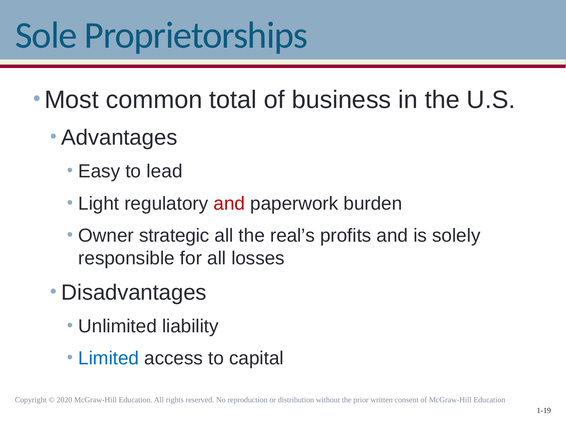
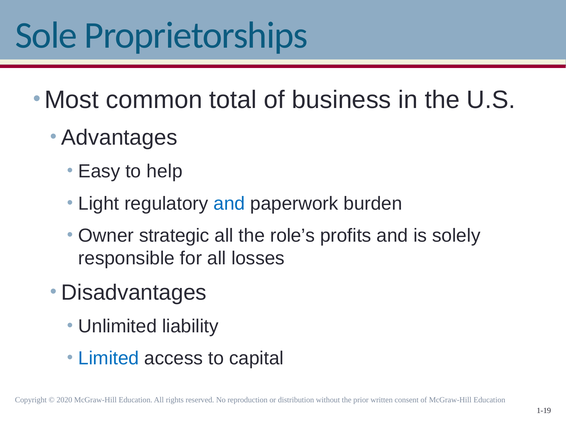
lead: lead -> help
and at (229, 203) colour: red -> blue
real’s: real’s -> role’s
